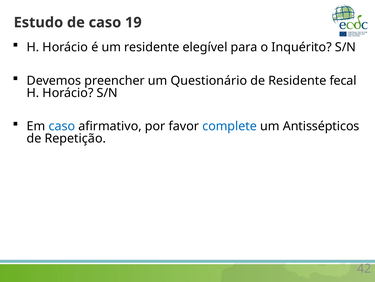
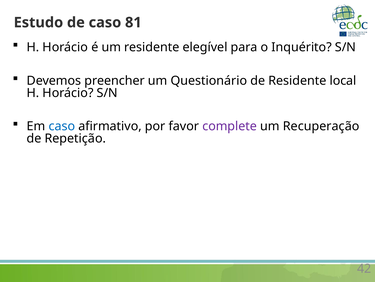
19: 19 -> 81
fecal: fecal -> local
complete colour: blue -> purple
Antissépticos: Antissépticos -> Recuperação
